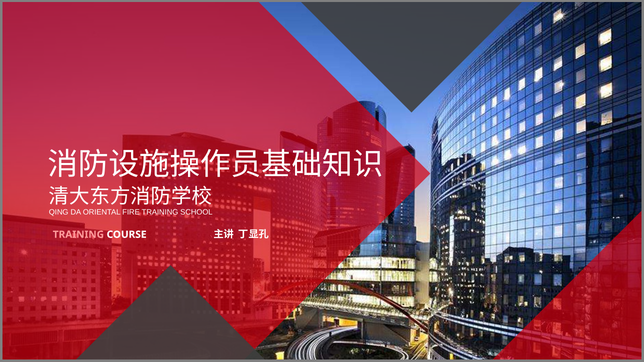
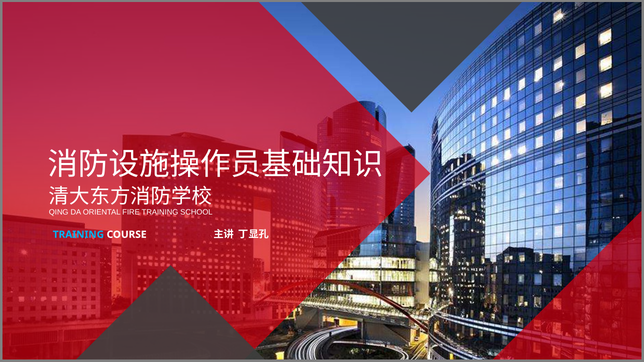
TRAINING at (78, 235) colour: pink -> light blue
